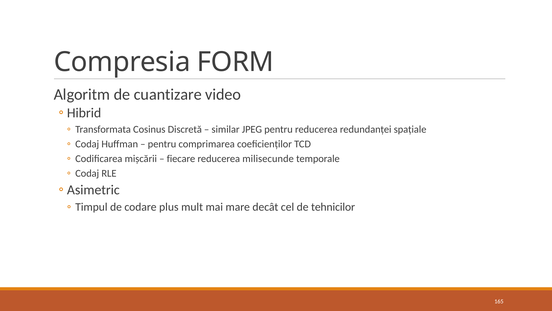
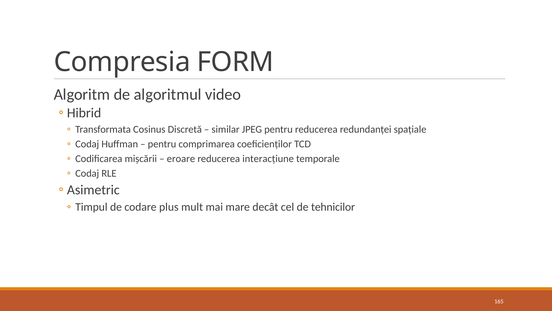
cuantizare: cuantizare -> algoritmul
fiecare: fiecare -> eroare
milisecunde: milisecunde -> interacțiune
